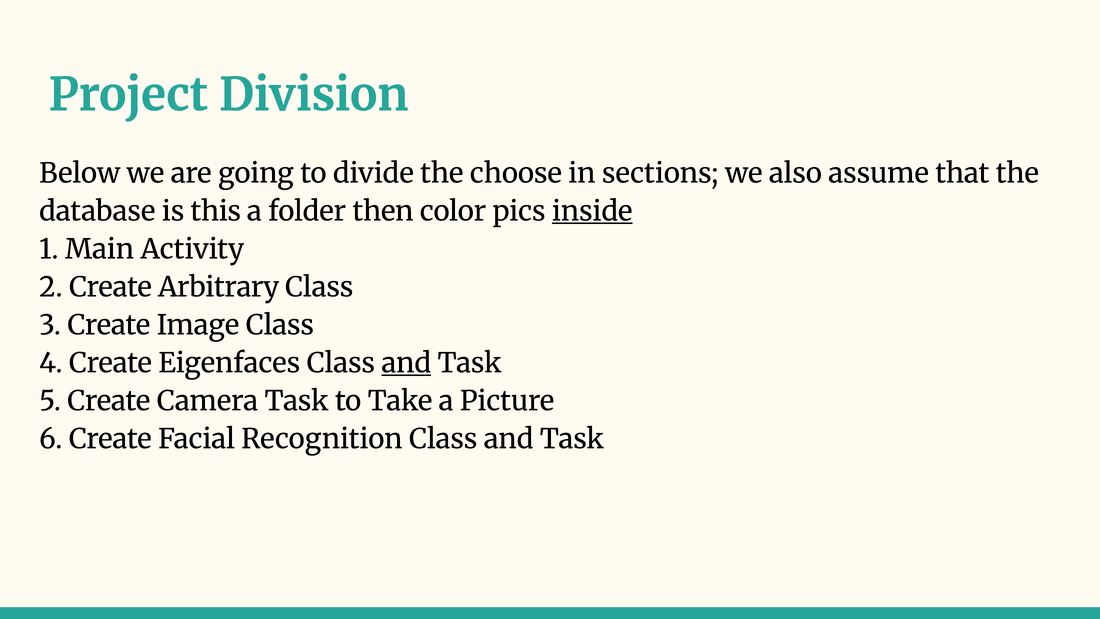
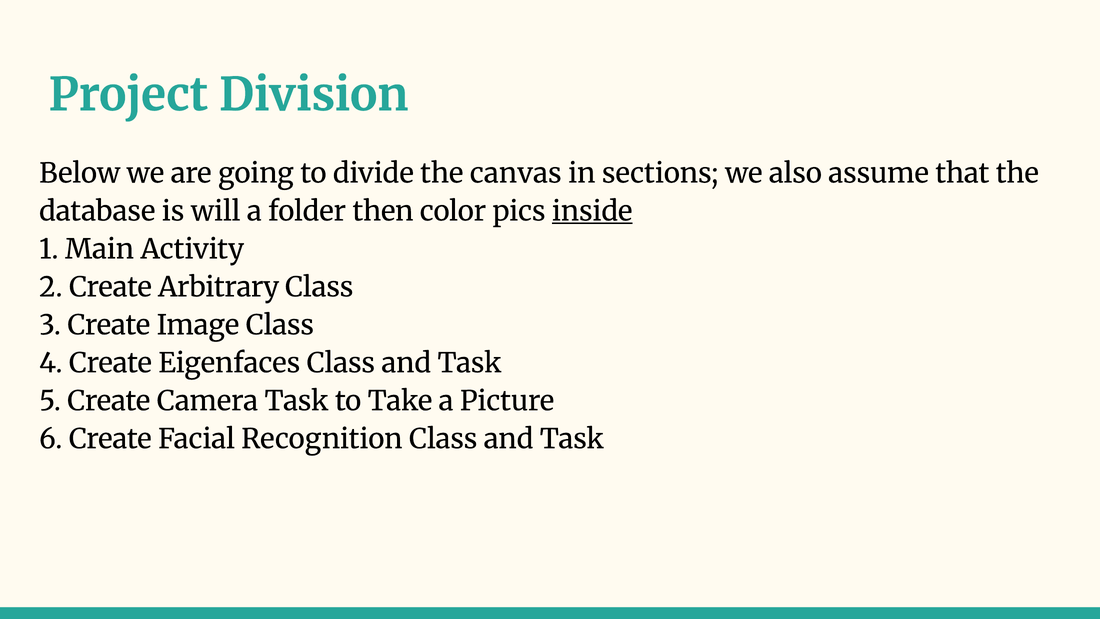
choose: choose -> canvas
this: this -> will
and at (406, 363) underline: present -> none
